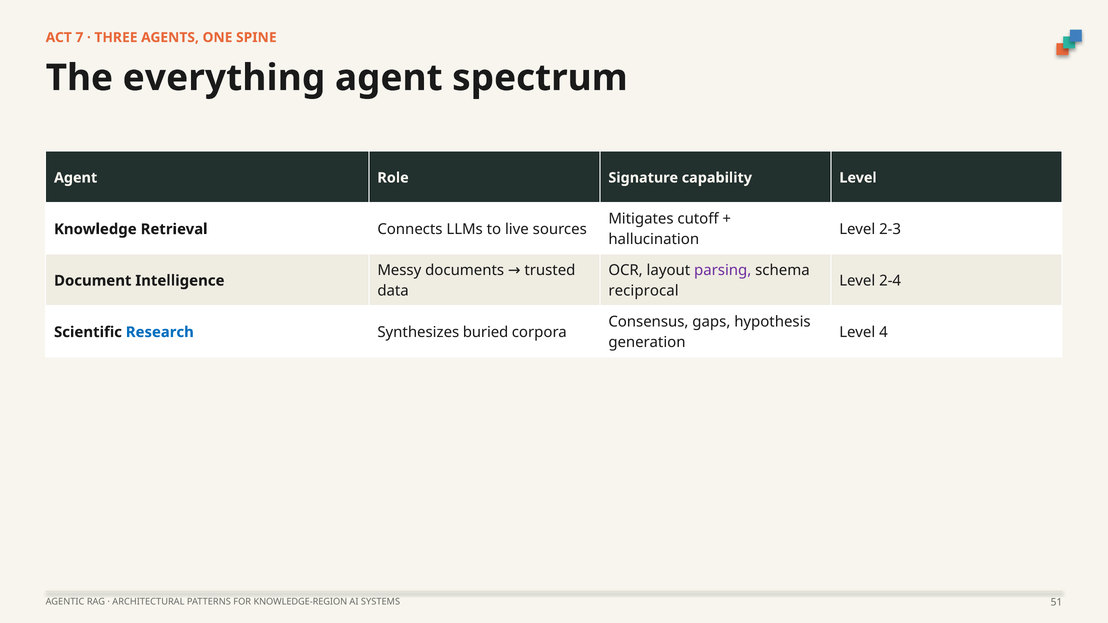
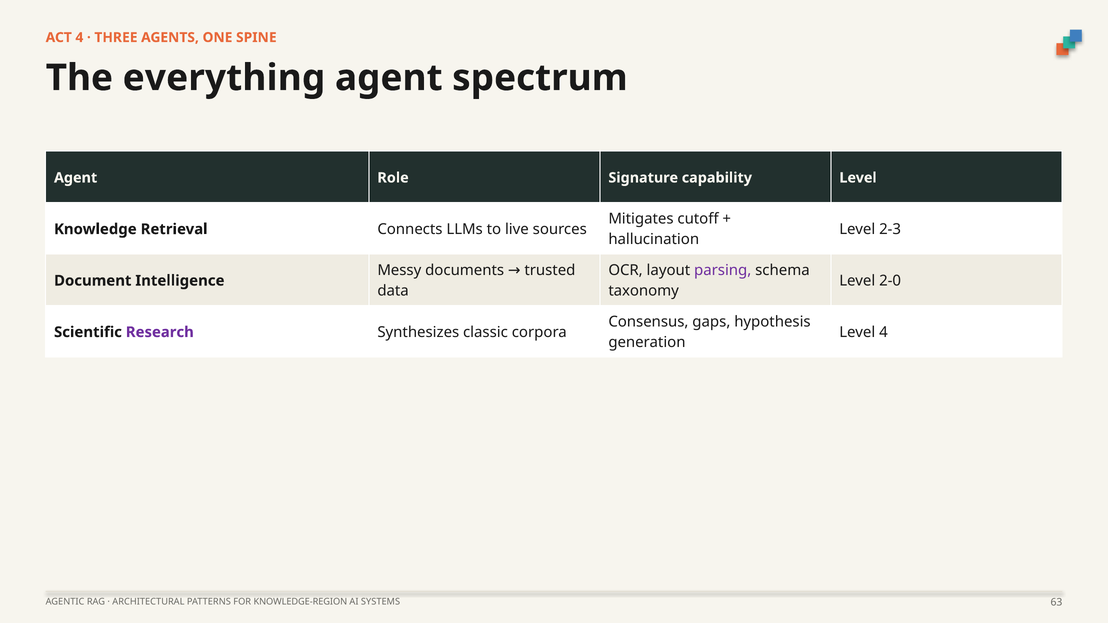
ACT 7: 7 -> 4
2-4: 2-4 -> 2-0
reciprocal: reciprocal -> taxonomy
Research colour: blue -> purple
buried: buried -> classic
51: 51 -> 63
